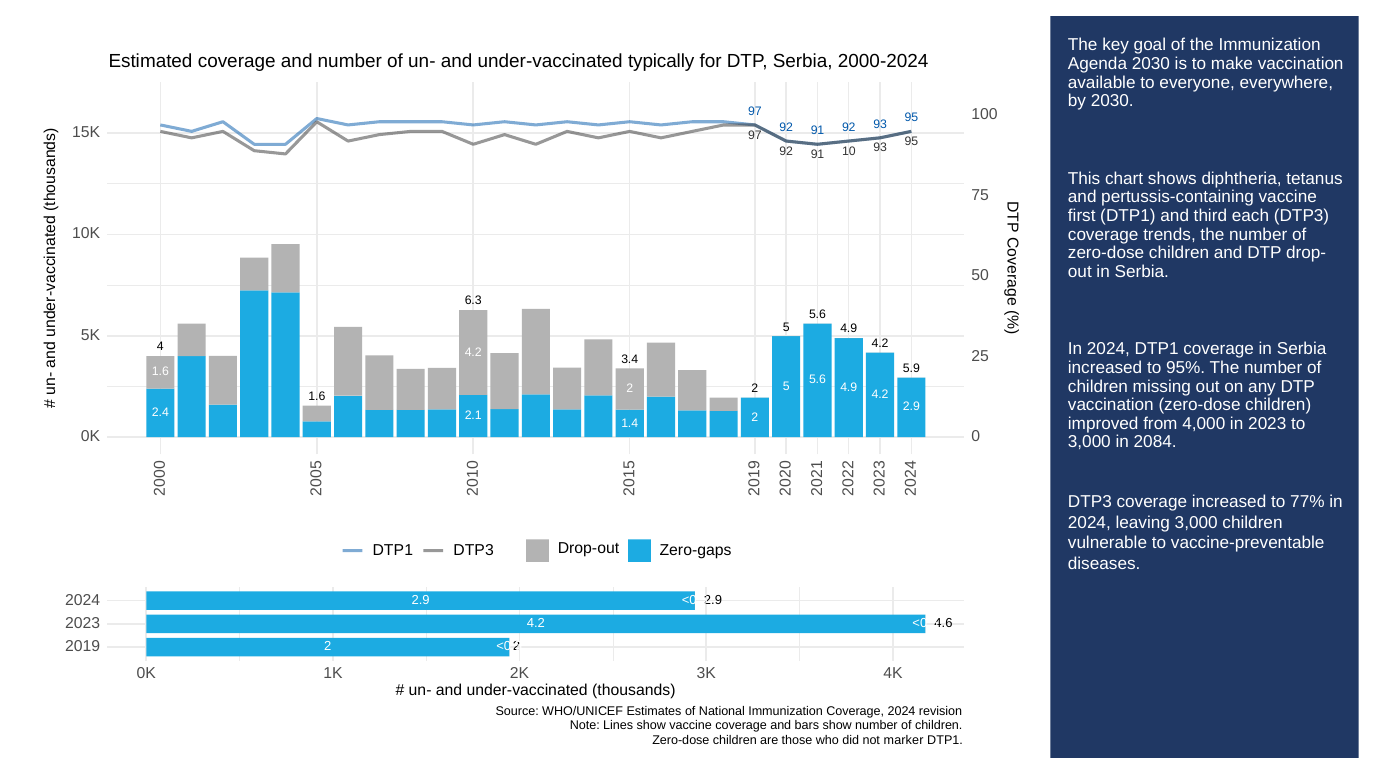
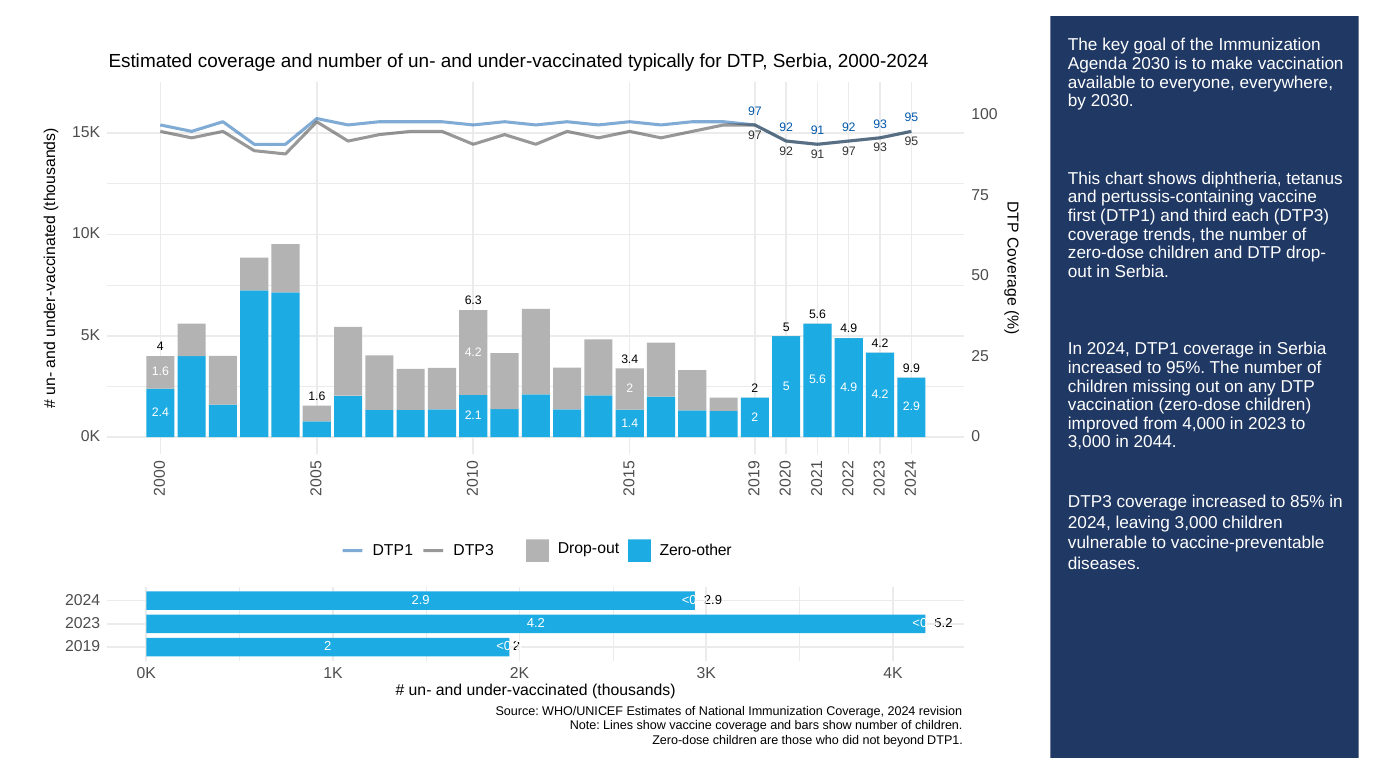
91 10: 10 -> 97
5.9: 5.9 -> 9.9
2084: 2084 -> 2044
77%: 77% -> 85%
Zero-gaps: Zero-gaps -> Zero-other
4.6: 4.6 -> 5.2
marker: marker -> beyond
